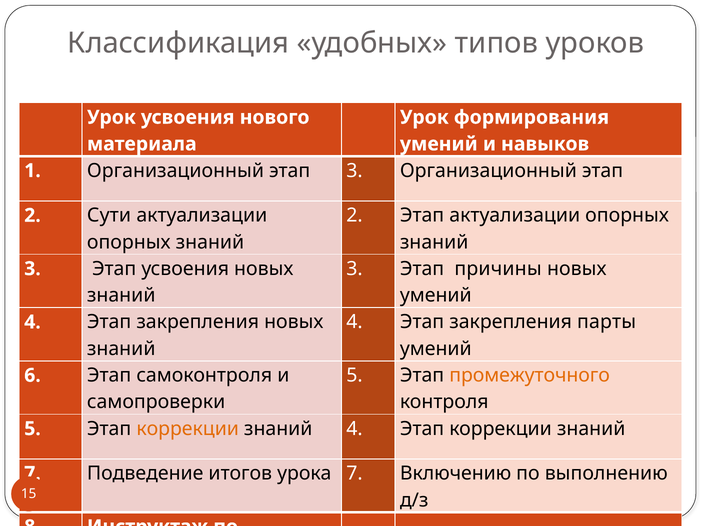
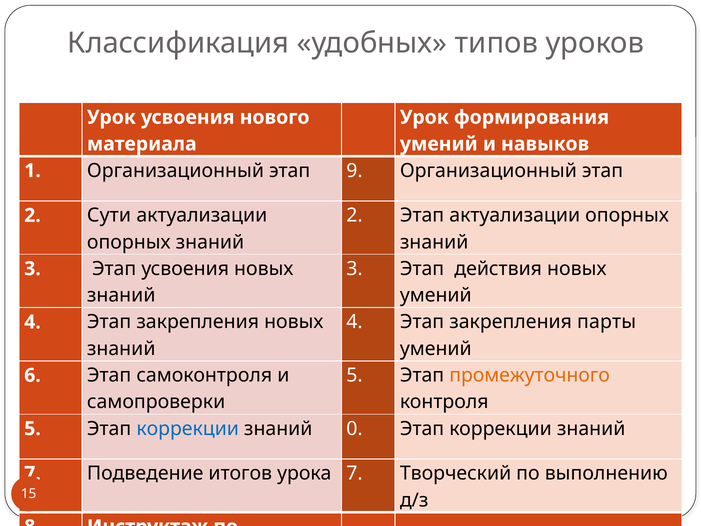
этап 3: 3 -> 9
причины: причины -> действия
коррекции at (188, 428) colour: orange -> blue
4 at (355, 428): 4 -> 0
Включению: Включению -> Творческий
